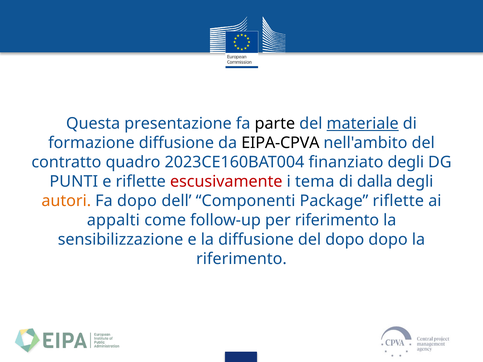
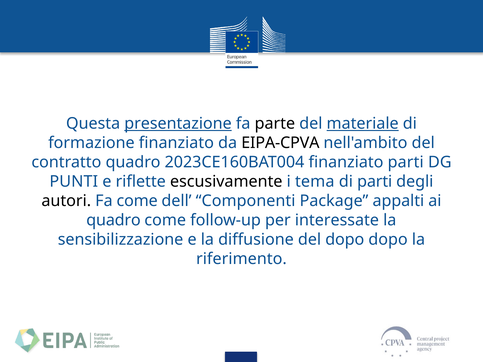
presentazione underline: none -> present
formazione diffusione: diffusione -> finanziato
finanziato degli: degli -> parti
escusivamente colour: red -> black
di dalla: dalla -> parti
autori colour: orange -> black
Fa dopo: dopo -> come
Package riflette: riflette -> appalti
appalti at (113, 220): appalti -> quadro
per riferimento: riferimento -> interessate
